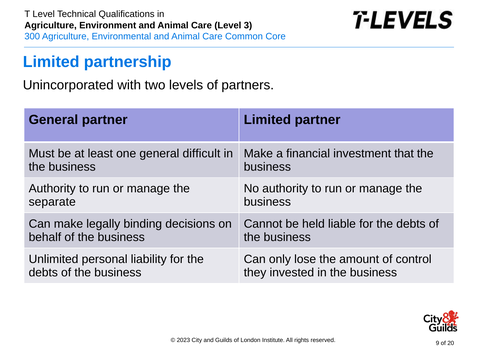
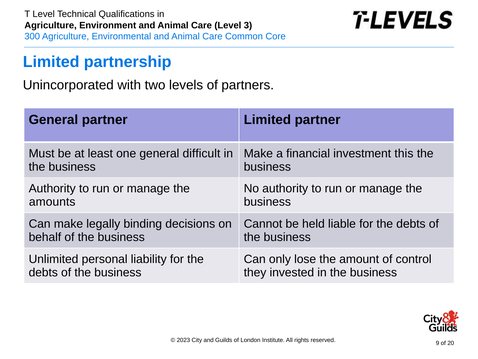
that: that -> this
separate: separate -> amounts
